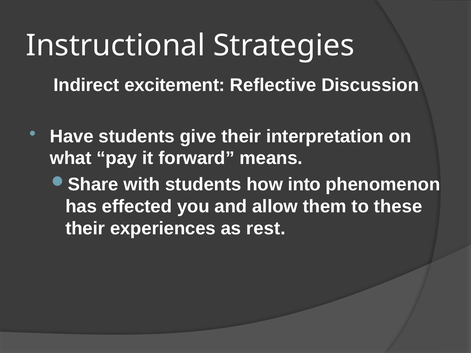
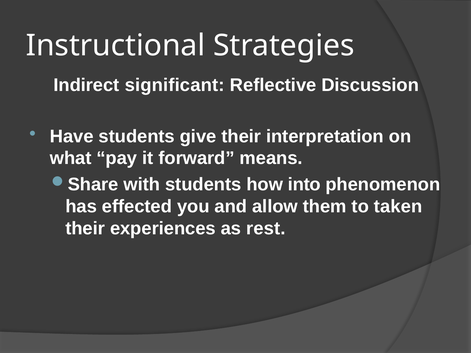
excitement: excitement -> significant
these: these -> taken
